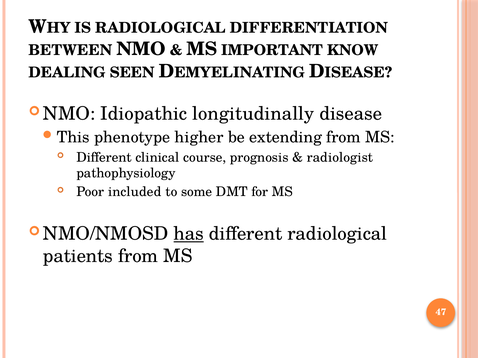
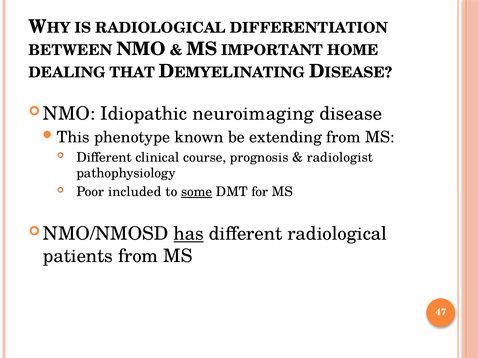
KNOW: KNOW -> HOME
SEEN: SEEN -> THAT
longitudinally: longitudinally -> neuroimaging
higher: higher -> known
some underline: none -> present
